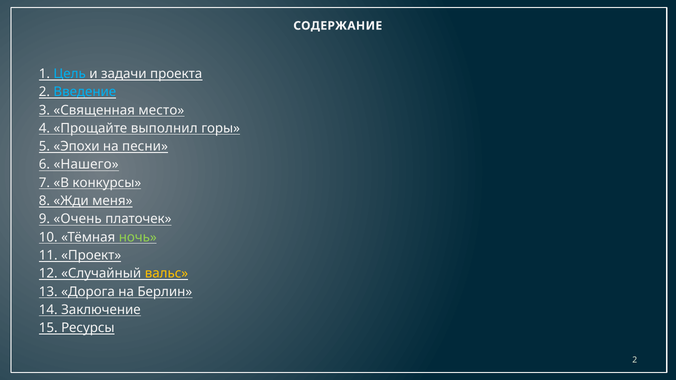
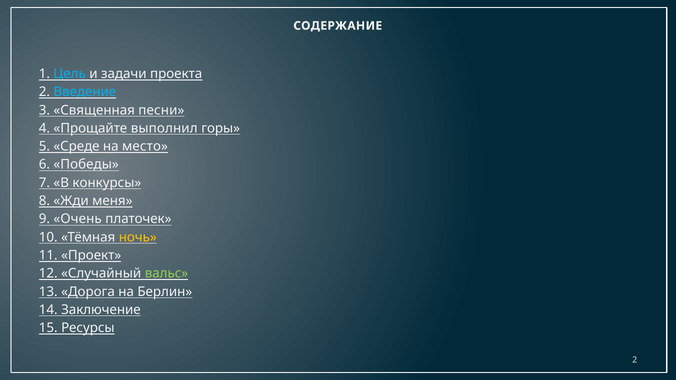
место: место -> песни
Эпохи: Эпохи -> Среде
песни: песни -> место
Нашего: Нашего -> Победы
ночь colour: light green -> yellow
вальс colour: yellow -> light green
